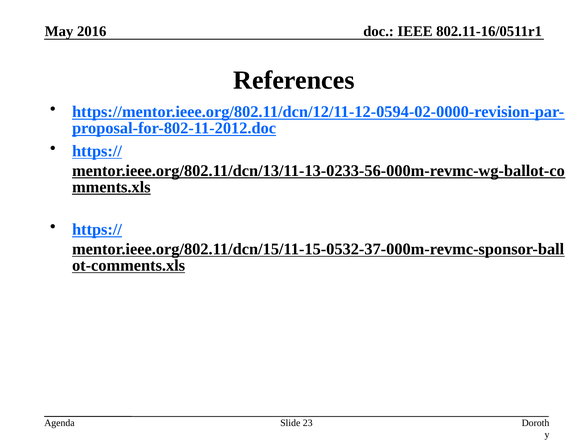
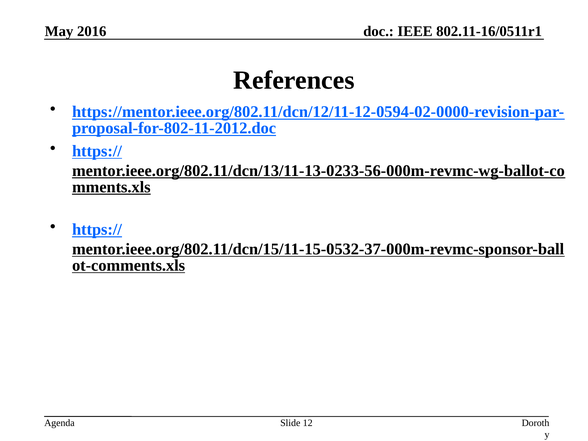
23: 23 -> 12
